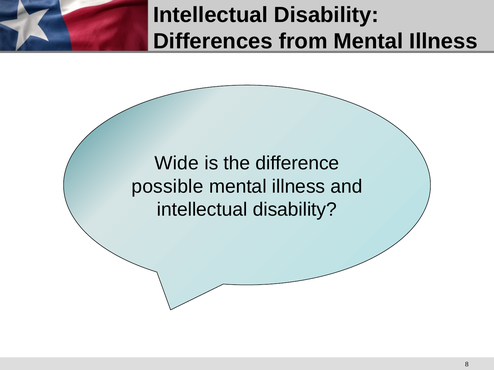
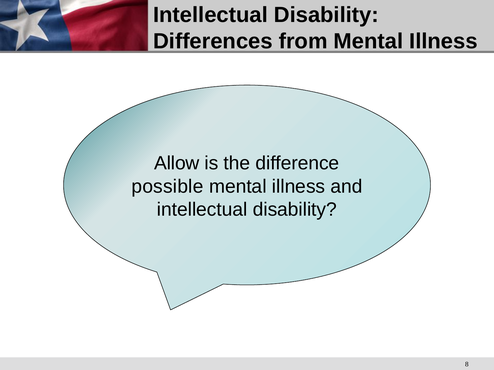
Wide: Wide -> Allow
